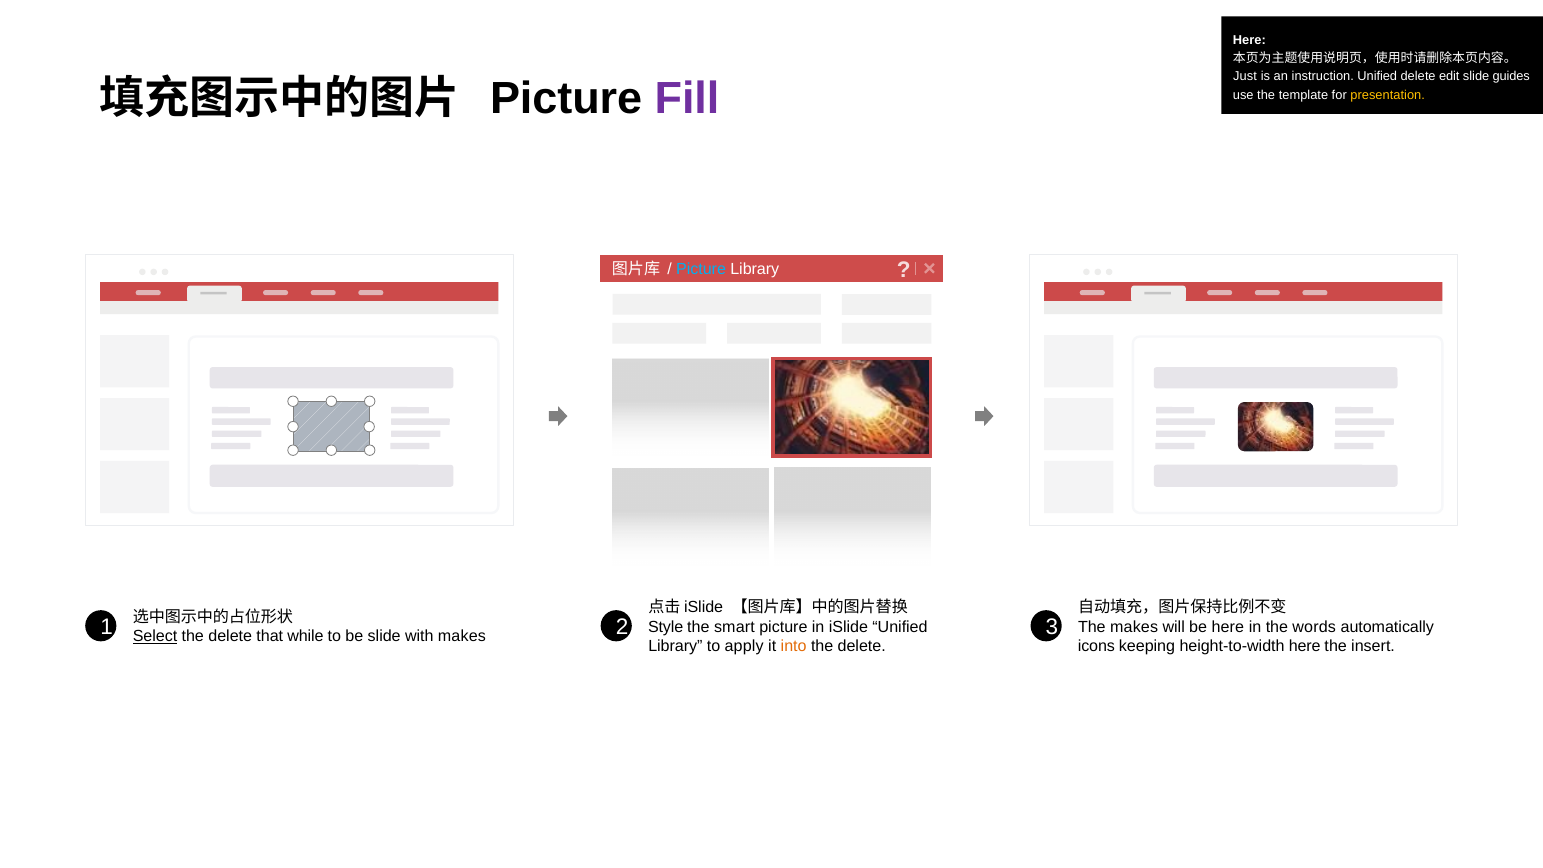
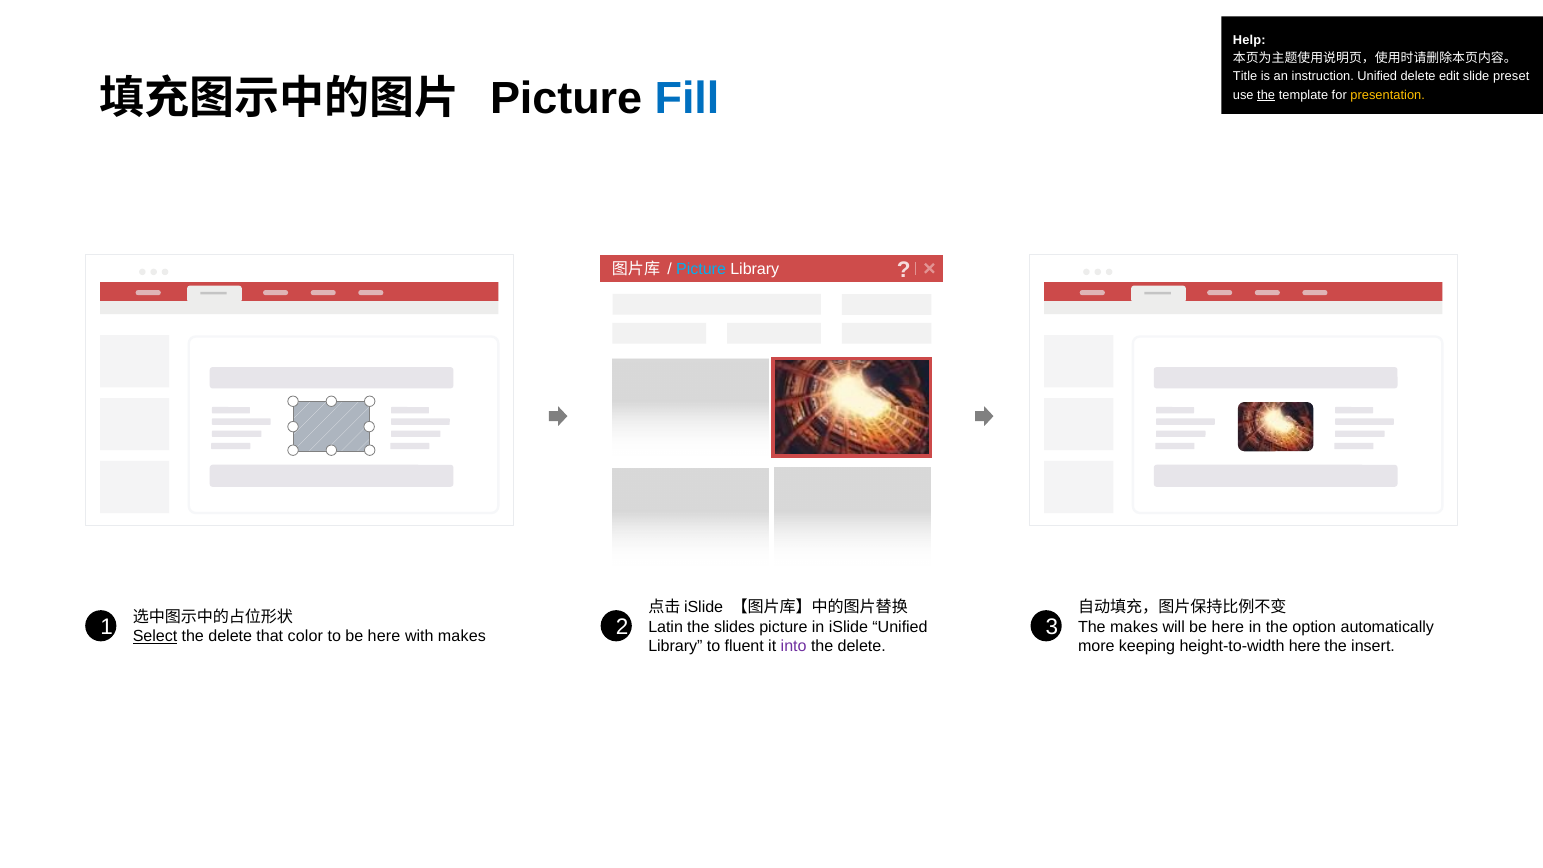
Here at (1249, 40): Here -> Help
Just: Just -> Title
guides: guides -> preset
Fill colour: purple -> blue
the at (1266, 95) underline: none -> present
Style: Style -> Latin
smart: smart -> slides
words: words -> option
while: while -> color
to be slide: slide -> here
apply: apply -> fluent
into colour: orange -> purple
icons: icons -> more
